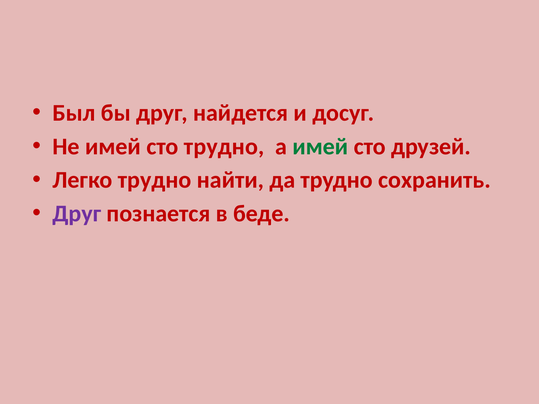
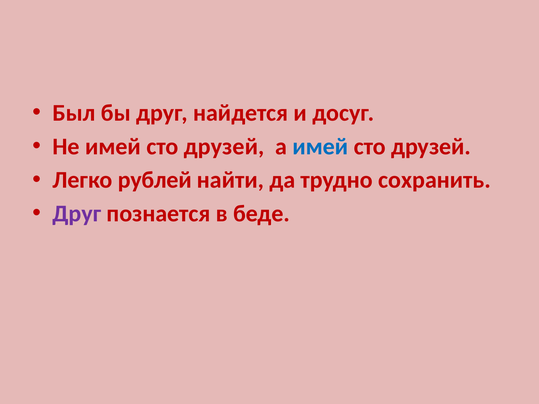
Не имей сто трудно: трудно -> друзей
имей at (320, 147) colour: green -> blue
Легко трудно: трудно -> рублей
